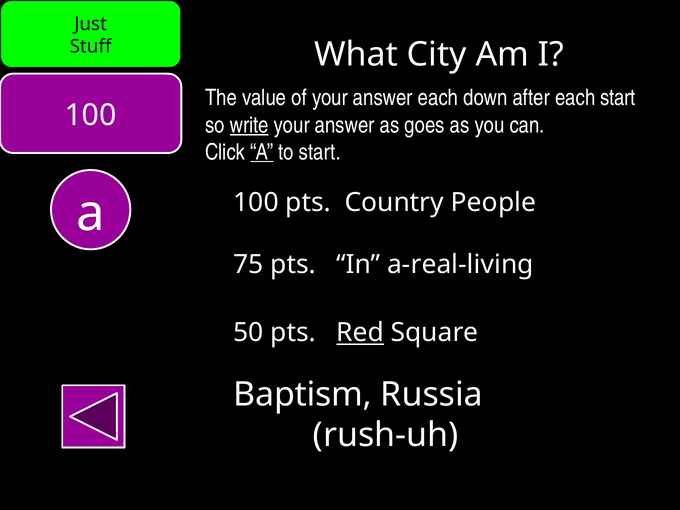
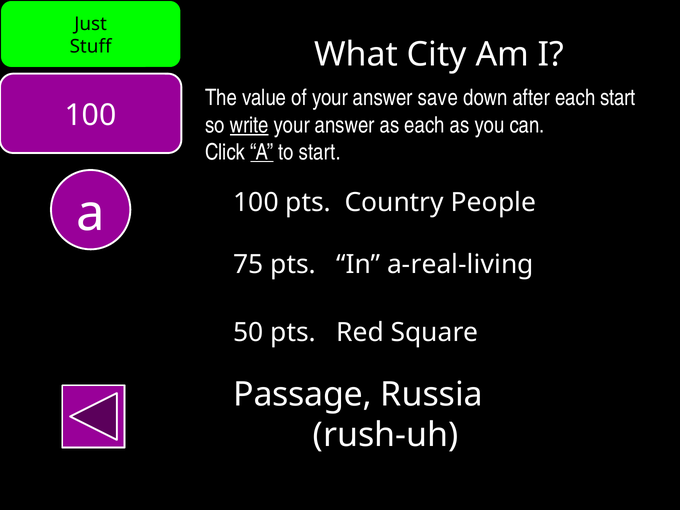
answer each: each -> save
as goes: goes -> each
Red underline: present -> none
Baptism: Baptism -> Passage
